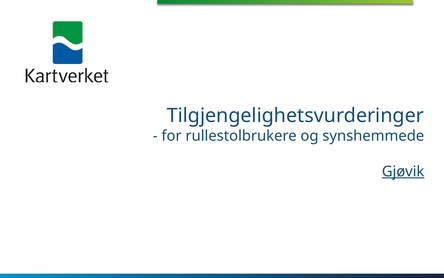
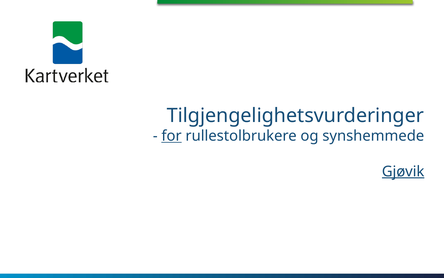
for underline: none -> present
